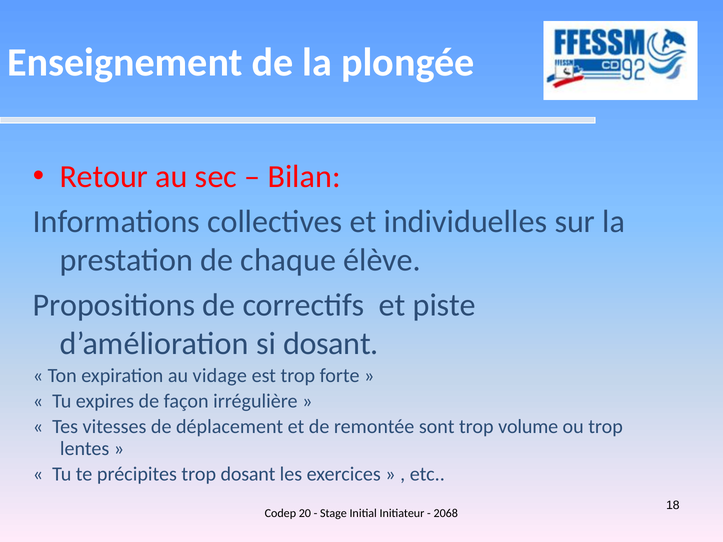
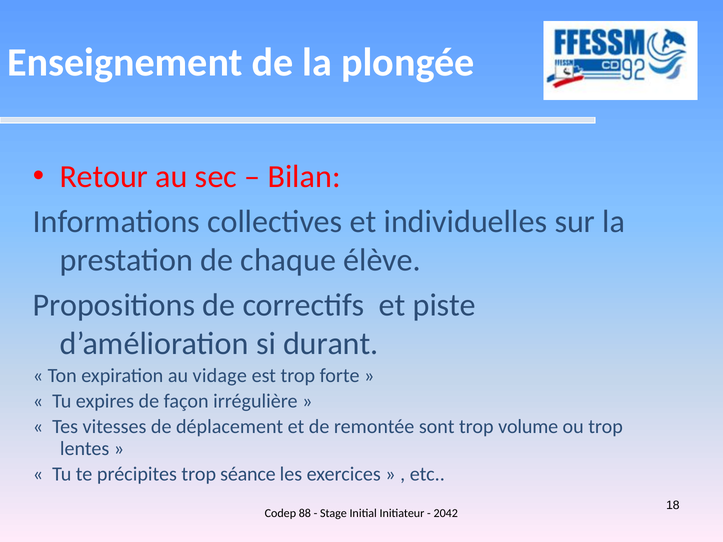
si dosant: dosant -> durant
trop dosant: dosant -> séance
20: 20 -> 88
2068: 2068 -> 2042
